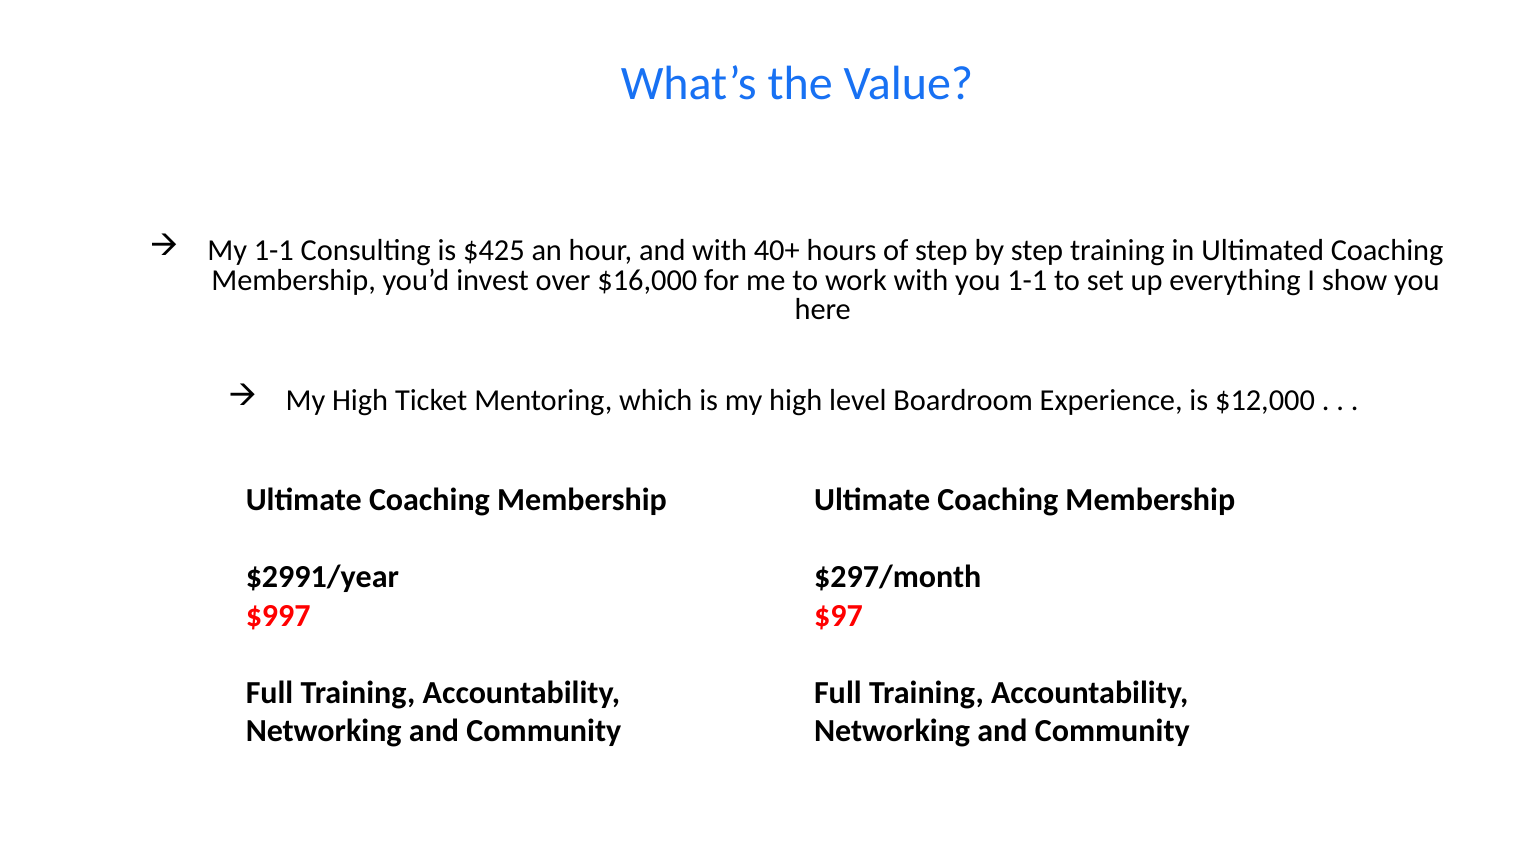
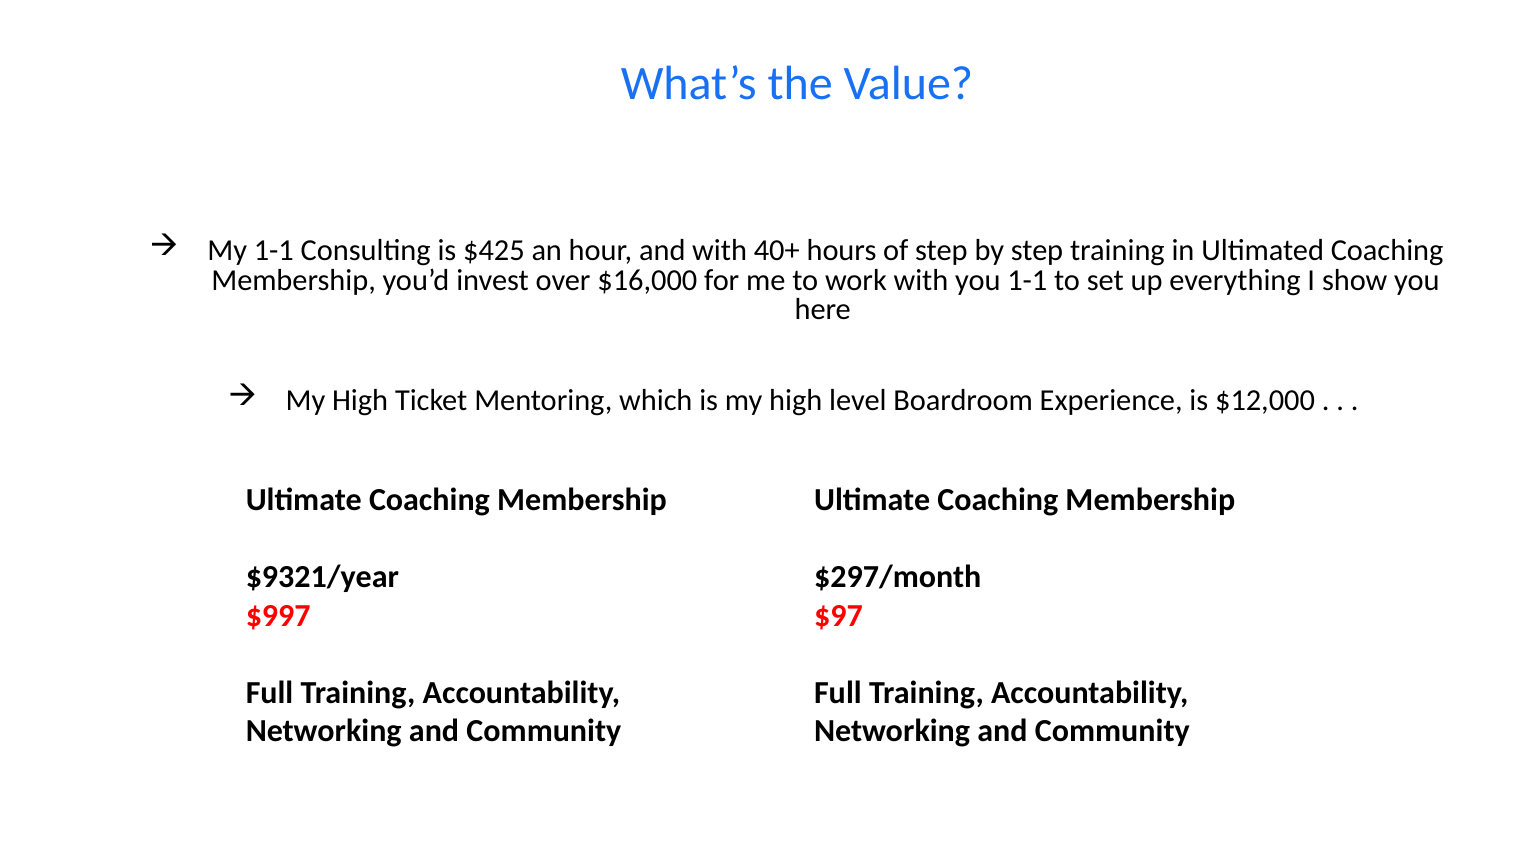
$2991/year: $2991/year -> $9321/year
